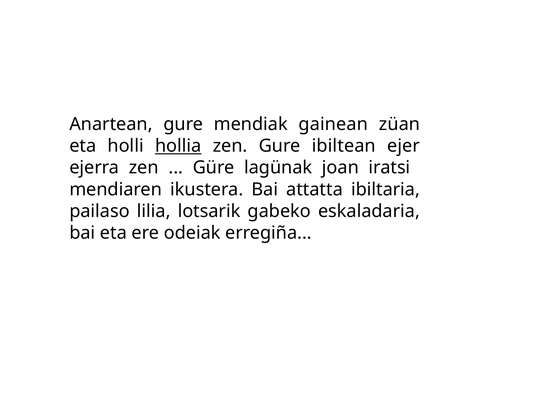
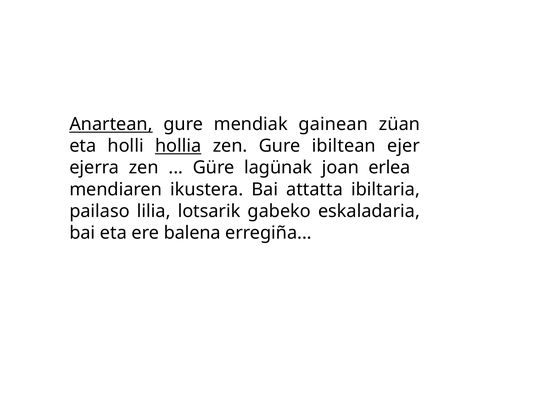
Anartean underline: none -> present
iratsi: iratsi -> erlea
odeiak: odeiak -> balena
